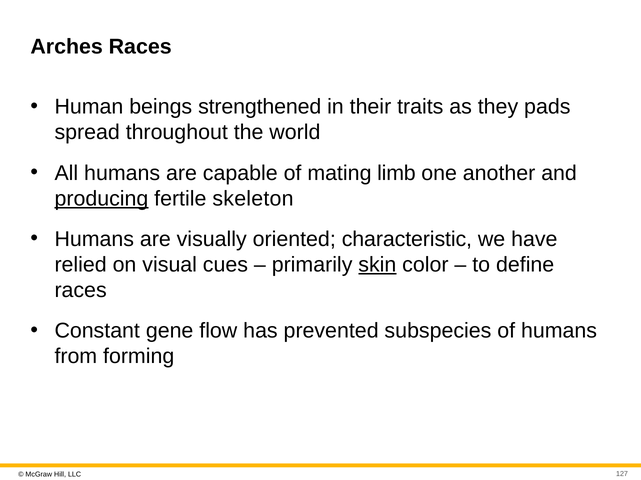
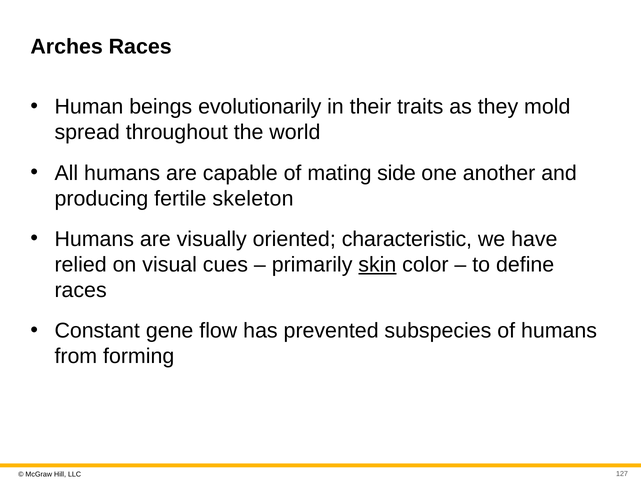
strengthened: strengthened -> evolutionarily
pads: pads -> mold
limb: limb -> side
producing underline: present -> none
